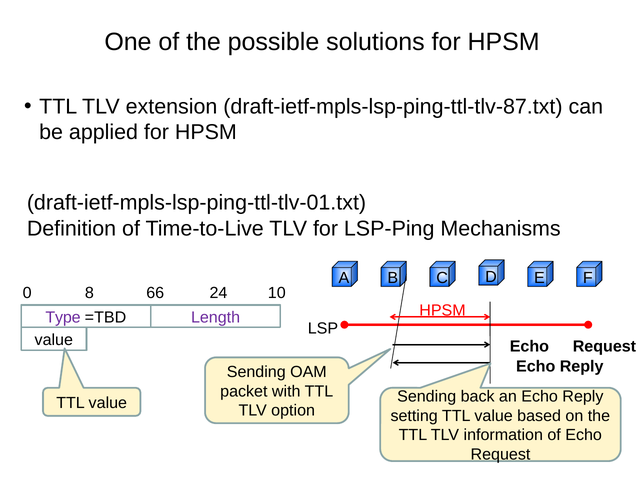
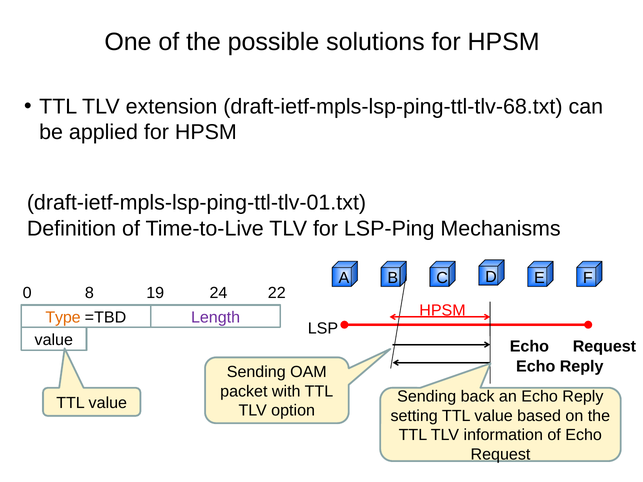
draft-ietf-mpls-lsp-ping-ttl-tlv-87.txt: draft-ietf-mpls-lsp-ping-ttl-tlv-87.txt -> draft-ietf-mpls-lsp-ping-ttl-tlv-68.txt
66: 66 -> 19
10: 10 -> 22
Type colour: purple -> orange
